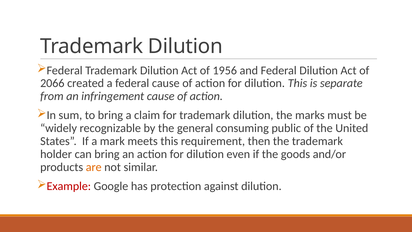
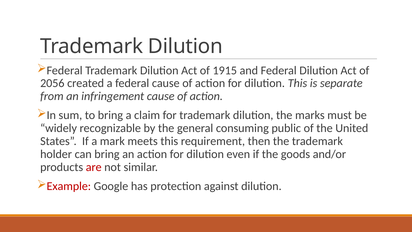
1956: 1956 -> 1915
2066: 2066 -> 2056
are colour: orange -> red
